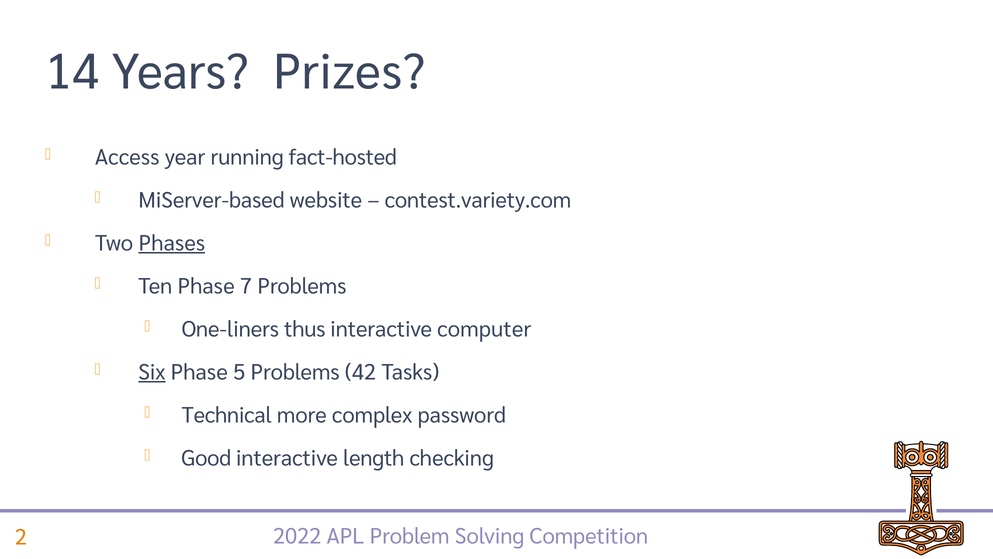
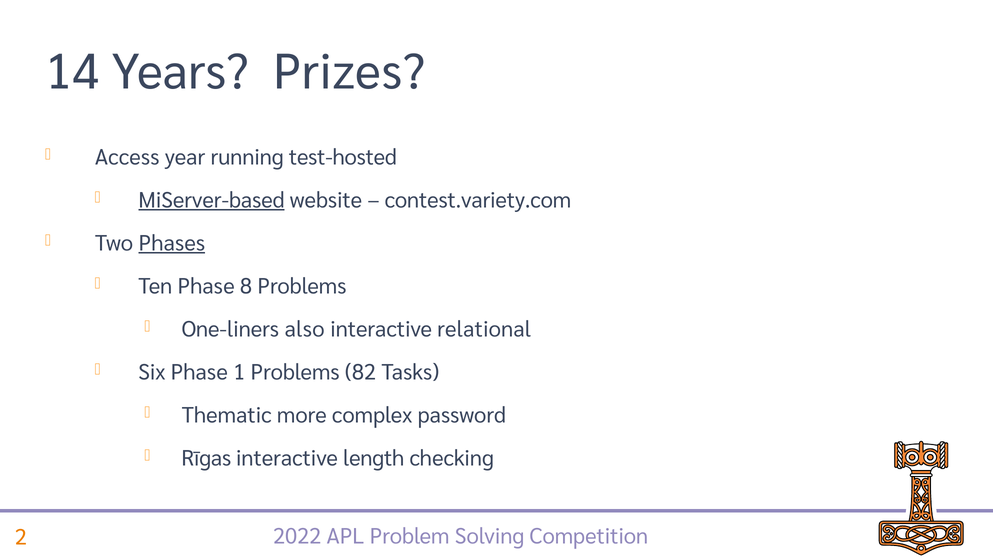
fact-hosted: fact-hosted -> test-hosted
MiServer-based underline: none -> present
7: 7 -> 8
thus: thus -> also
computer: computer -> relational
Six underline: present -> none
5: 5 -> 1
42: 42 -> 82
Technical: Technical -> Thematic
Good: Good -> Rīgas
